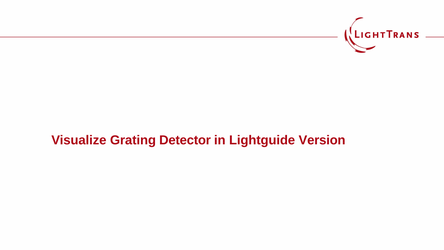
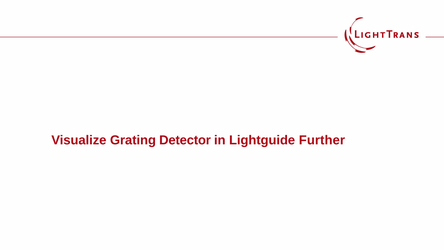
Version: Version -> Further
